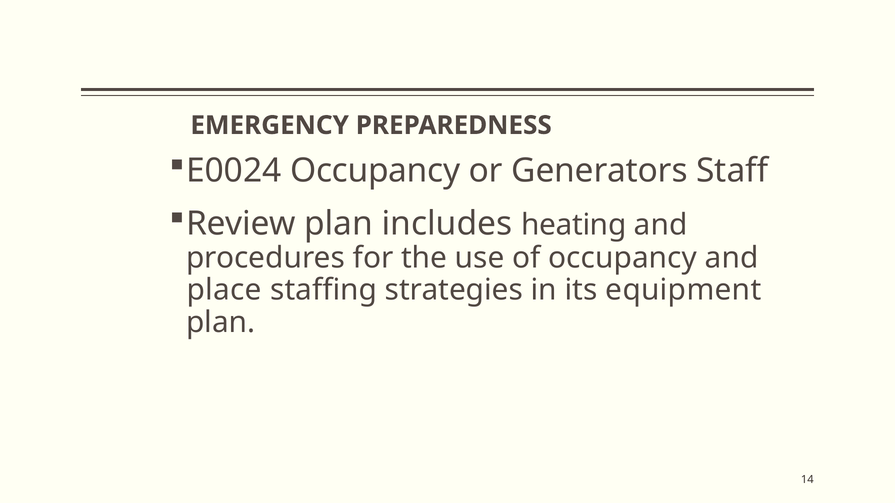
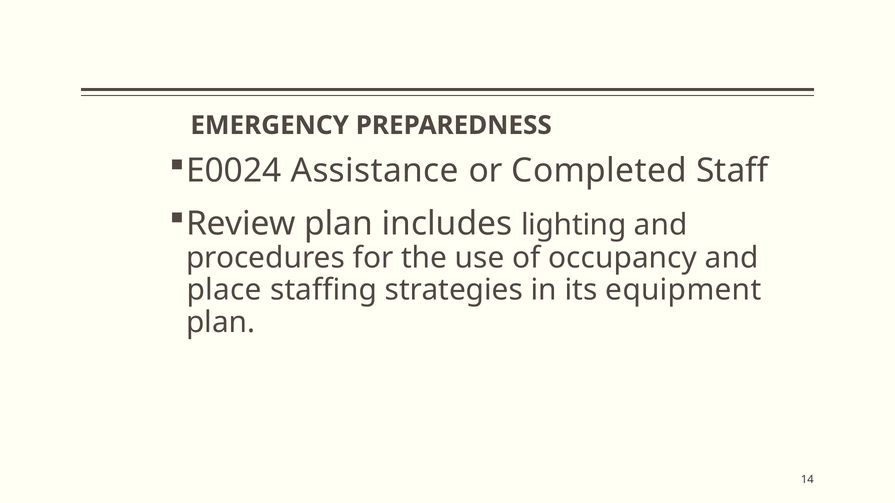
E0024 Occupancy: Occupancy -> Assistance
Generators: Generators -> Completed
heating: heating -> lighting
